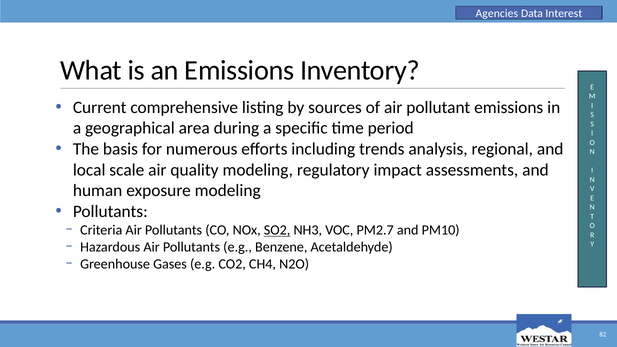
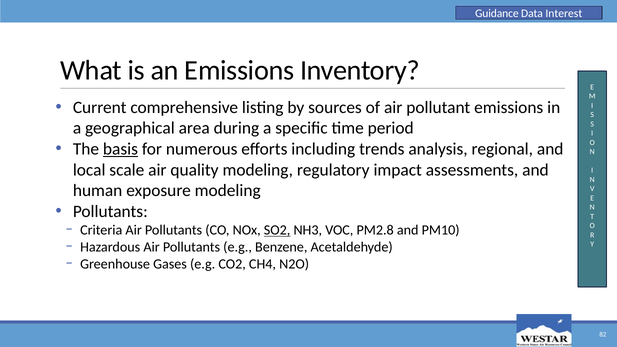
Agencies: Agencies -> Guidance
basis underline: none -> present
PM2.7: PM2.7 -> PM2.8
